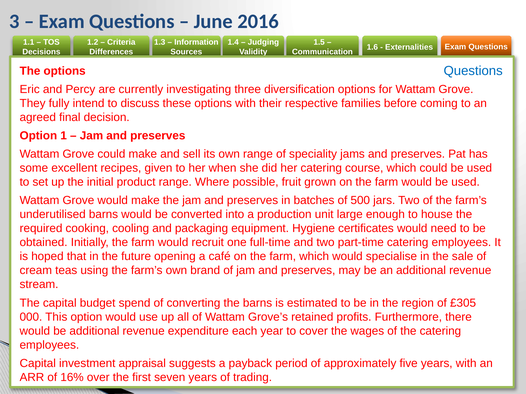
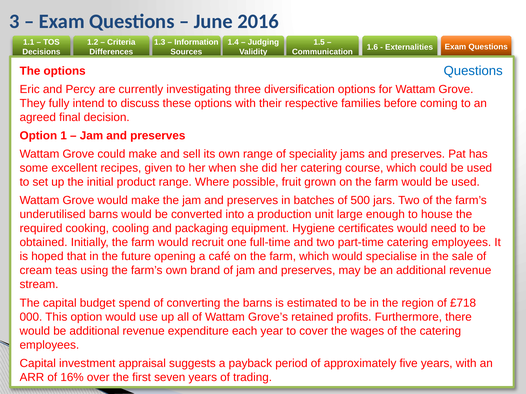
£305: £305 -> £718
